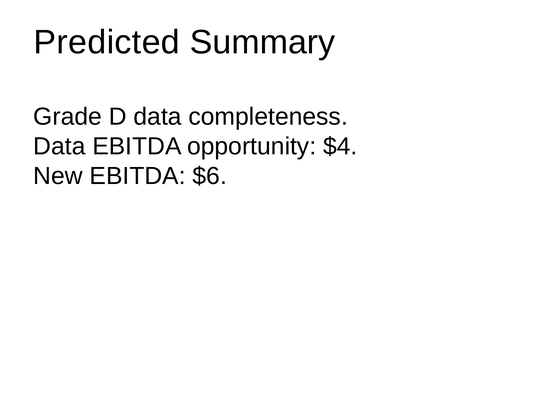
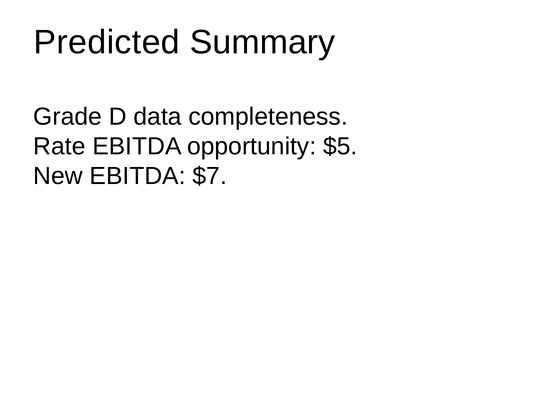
Data at (59, 146): Data -> Rate
$4: $4 -> $5
$6: $6 -> $7
